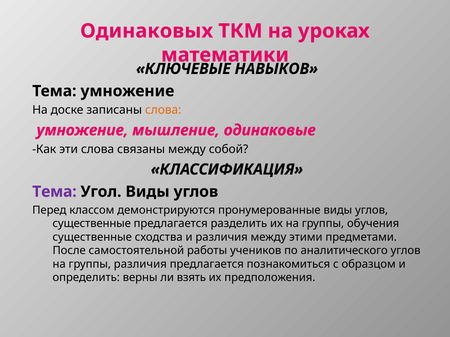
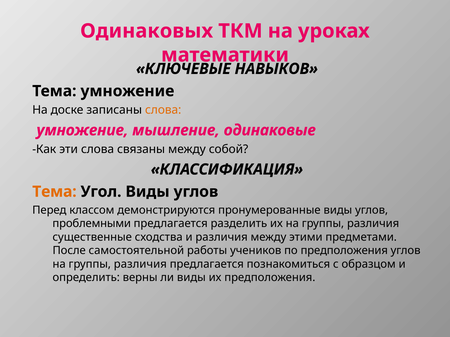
Тема at (54, 192) colour: purple -> orange
существенные at (92, 224): существенные -> проблемными
их на группы обучения: обучения -> различия
по аналитического: аналитического -> предположения
ли взять: взять -> виды
